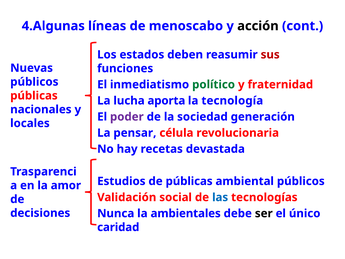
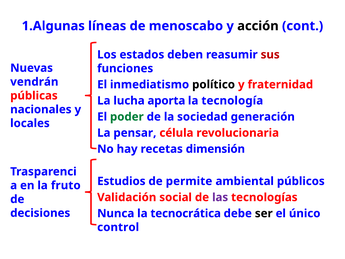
4.Algunas: 4.Algunas -> 1.Algunas
públicos at (34, 82): públicos -> vendrán
político colour: green -> black
poder colour: purple -> green
devastada: devastada -> dimensión
de públicas: públicas -> permite
amor: amor -> fruto
las colour: blue -> purple
ambientales: ambientales -> tecnocrática
caridad: caridad -> control
